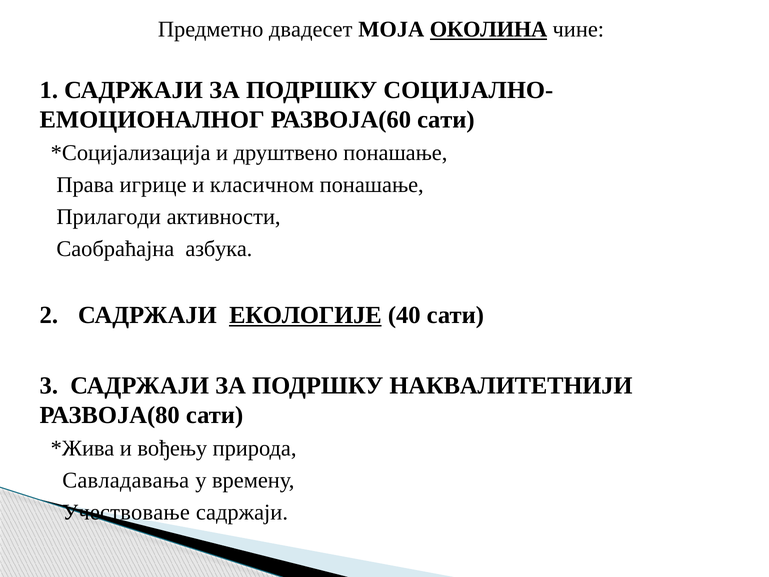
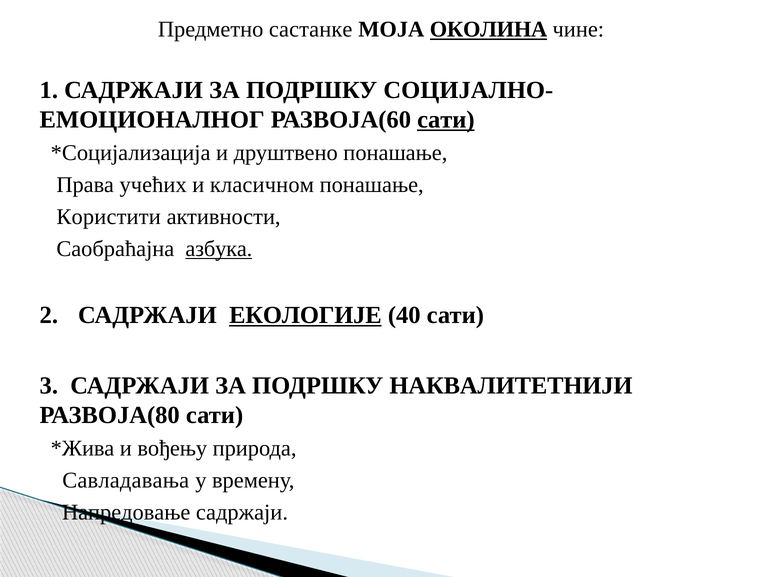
двадесет: двадесет -> састанке
сати at (446, 120) underline: none -> present
игрице: игрице -> учећих
Прилагоди: Прилагоди -> Користити
азбука underline: none -> present
Учествовање: Учествовање -> Напредовање
